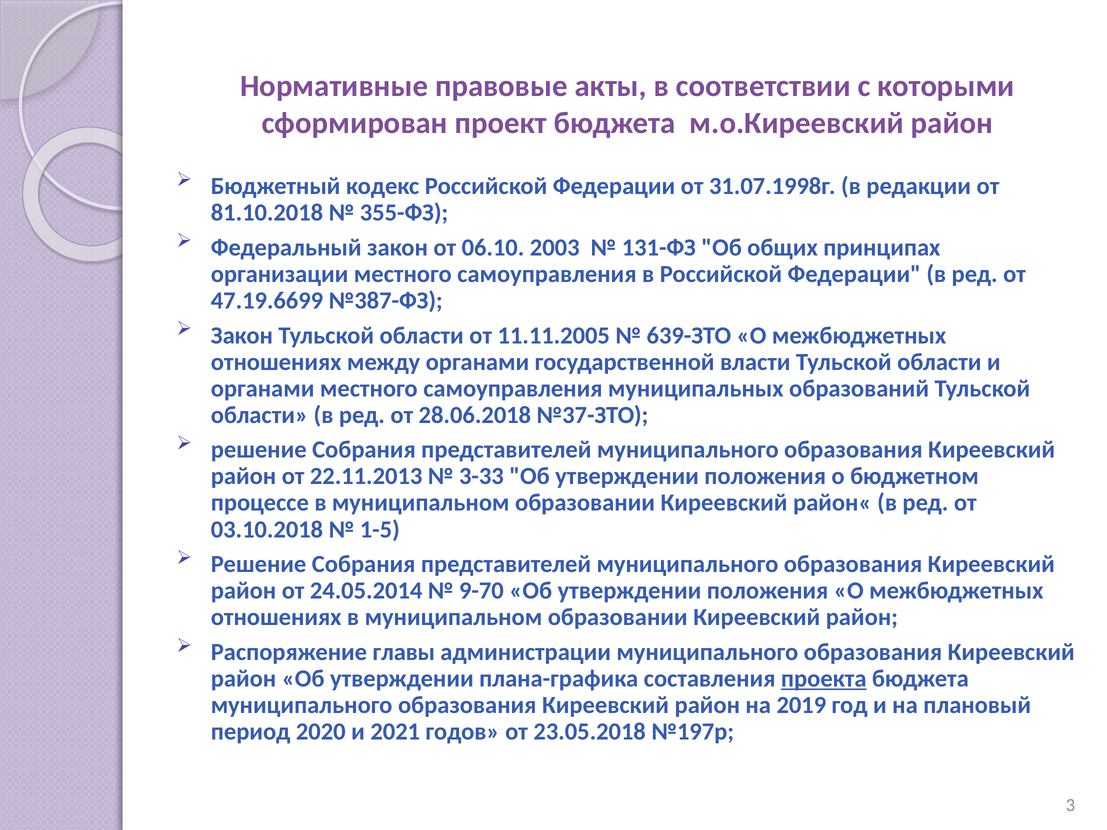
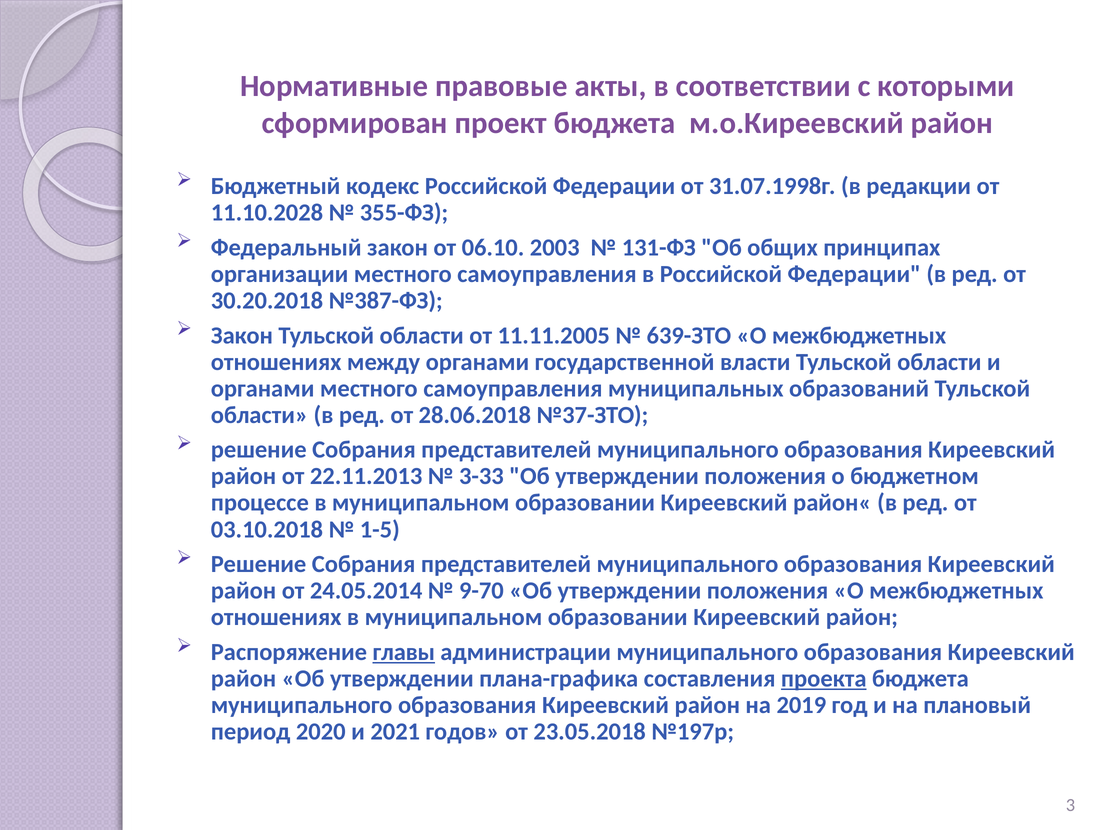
81.10.2018: 81.10.2018 -> 11.10.2028
47.19.6699: 47.19.6699 -> 30.20.2018
главы underline: none -> present
